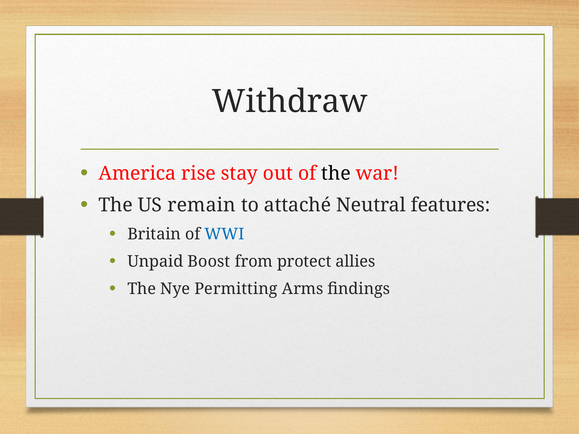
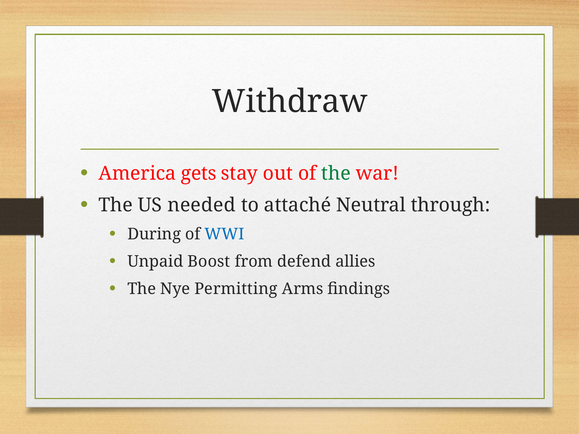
rise: rise -> gets
the at (336, 174) colour: black -> green
remain: remain -> needed
features: features -> through
Britain: Britain -> During
protect: protect -> defend
